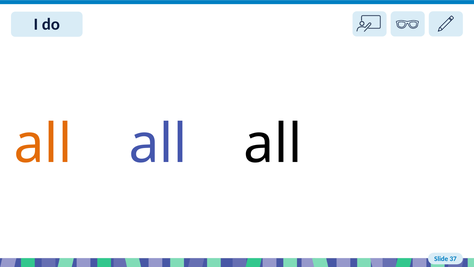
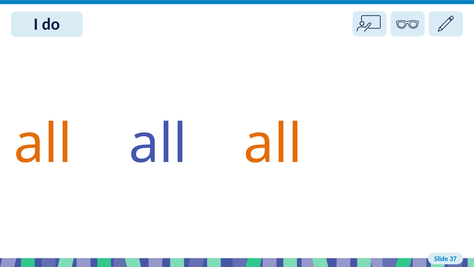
all at (273, 144) colour: black -> orange
